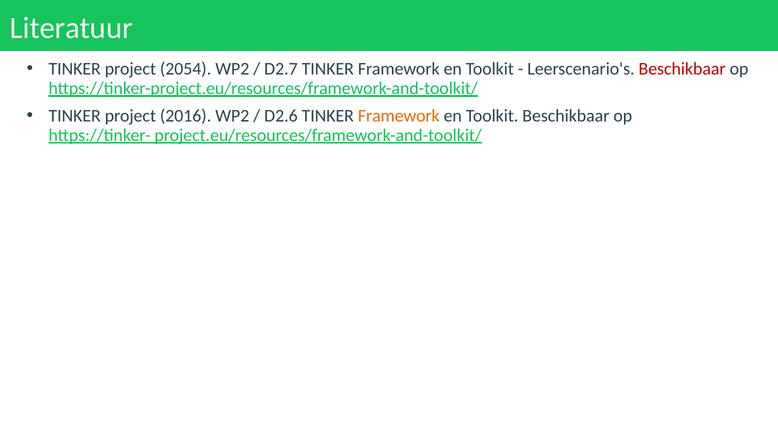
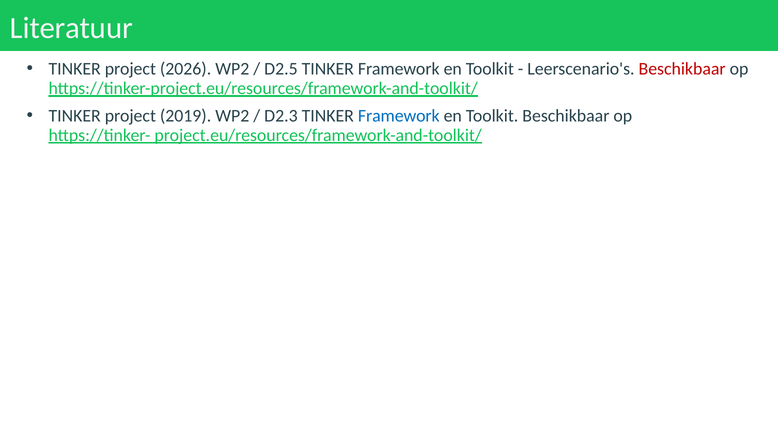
2054: 2054 -> 2026
D2.7: D2.7 -> D2.5
2016: 2016 -> 2019
D2.6: D2.6 -> D2.3
Framework at (399, 116) colour: orange -> blue
